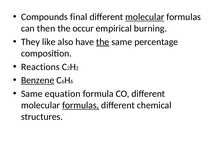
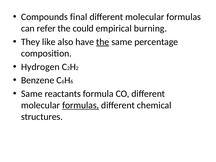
molecular at (145, 17) underline: present -> none
then: then -> refer
occur: occur -> could
Reactions: Reactions -> Hydrogen
Benzene underline: present -> none
equation: equation -> reactants
